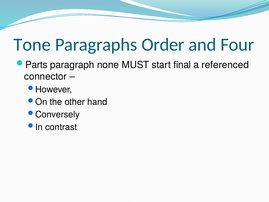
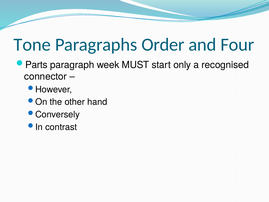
none: none -> week
final: final -> only
referenced: referenced -> recognised
